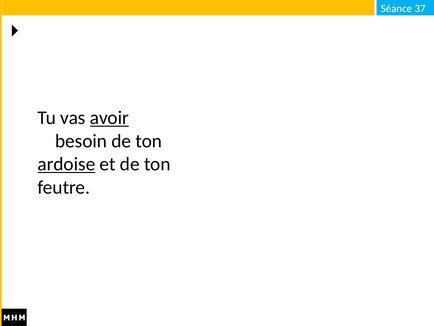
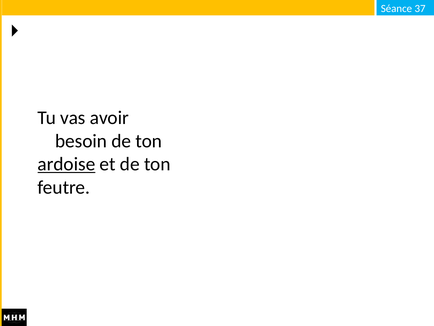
avoir underline: present -> none
